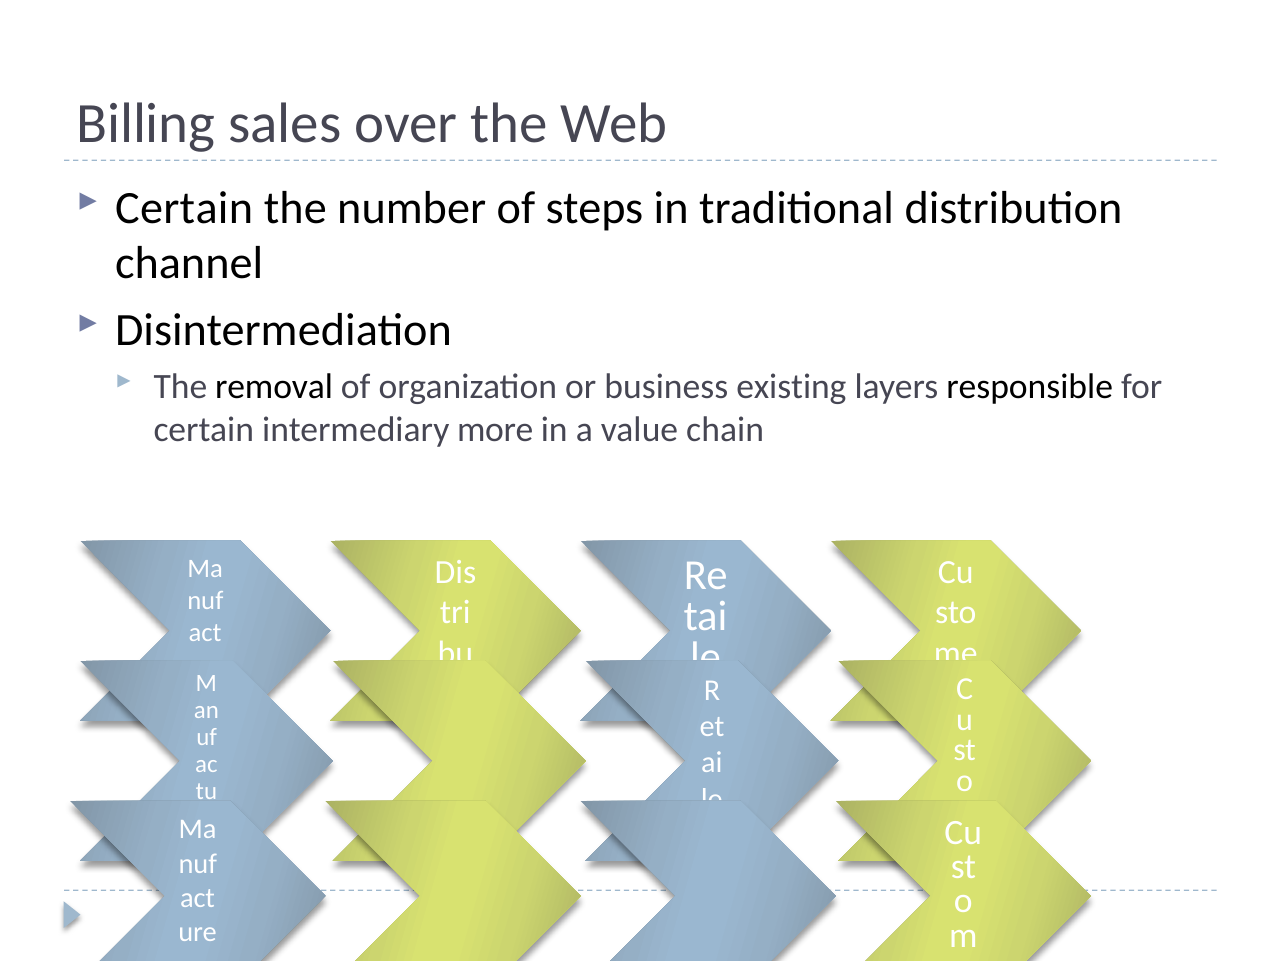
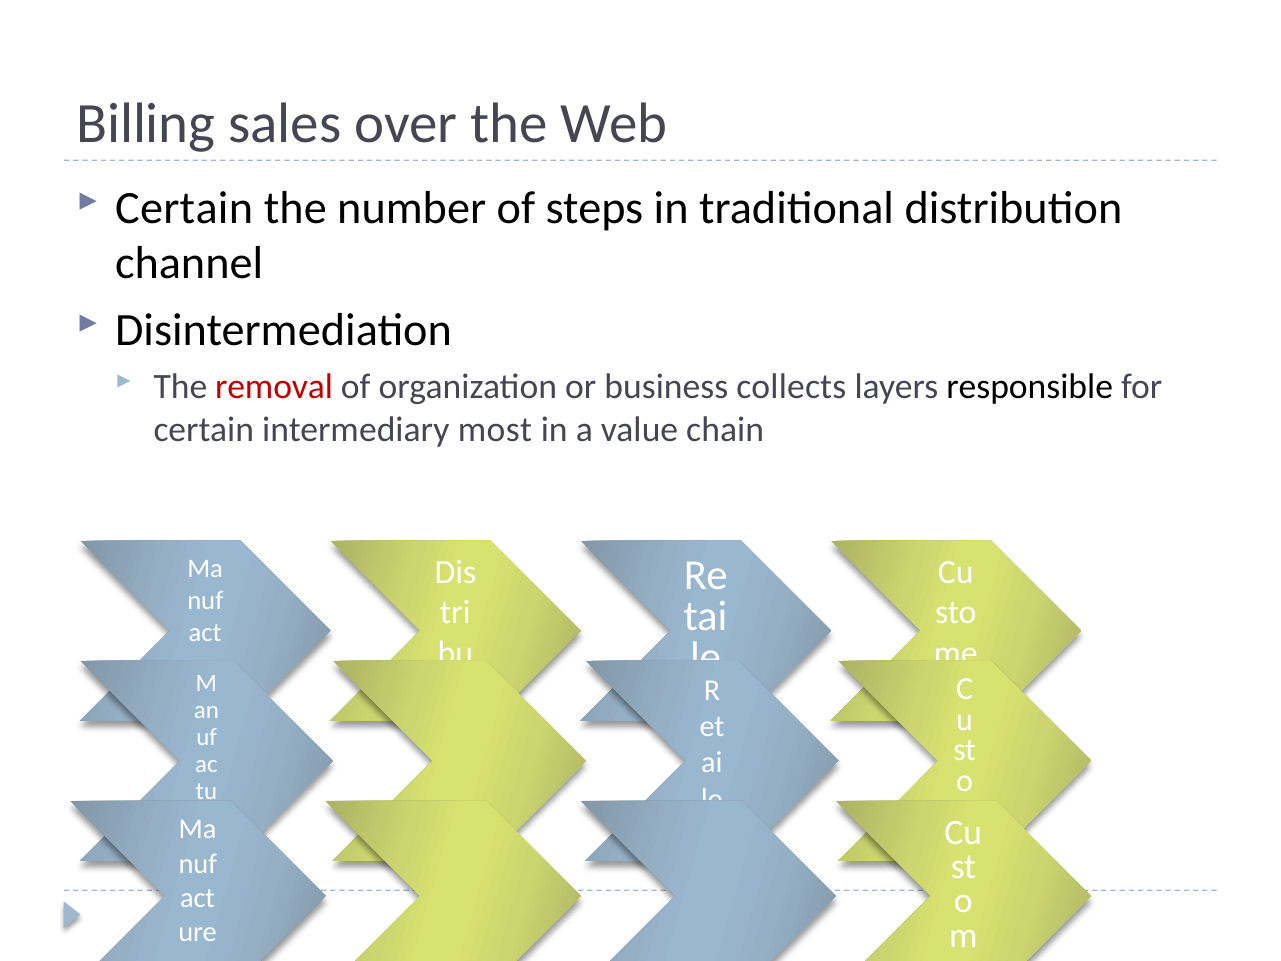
removal colour: black -> red
existing: existing -> collects
more: more -> most
